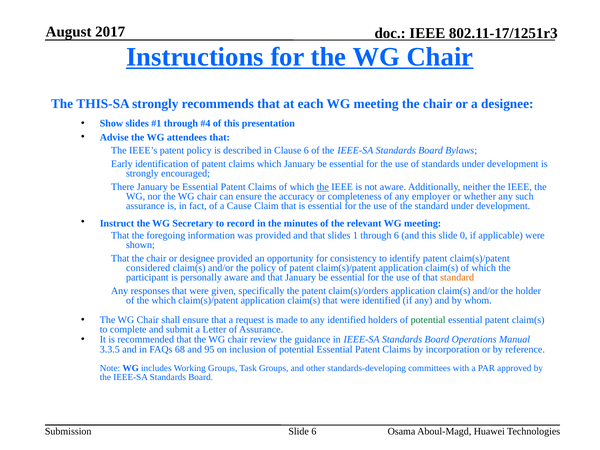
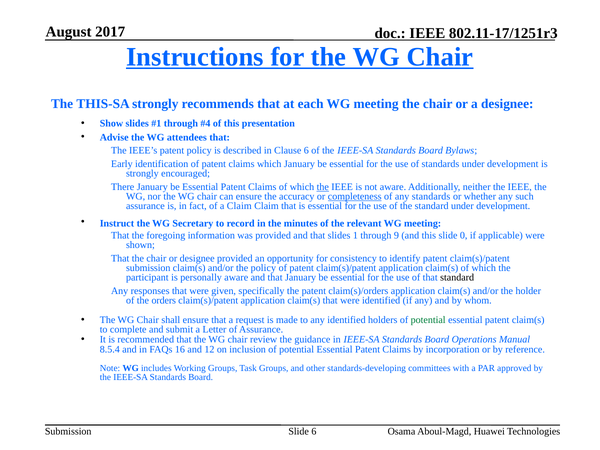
completeness underline: none -> present
any employer: employer -> standards
a Cause: Cause -> Claim
through 6: 6 -> 9
considered at (148, 268): considered -> submission
standard at (457, 278) colour: orange -> black
the which: which -> orders
3.3.5: 3.3.5 -> 8.5.4
68: 68 -> 16
95: 95 -> 12
